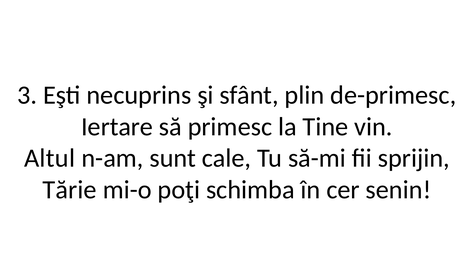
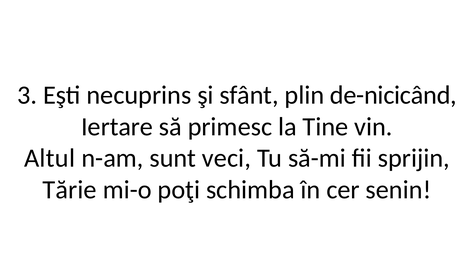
de-primesc: de-primesc -> de-nicicând
cale: cale -> veci
